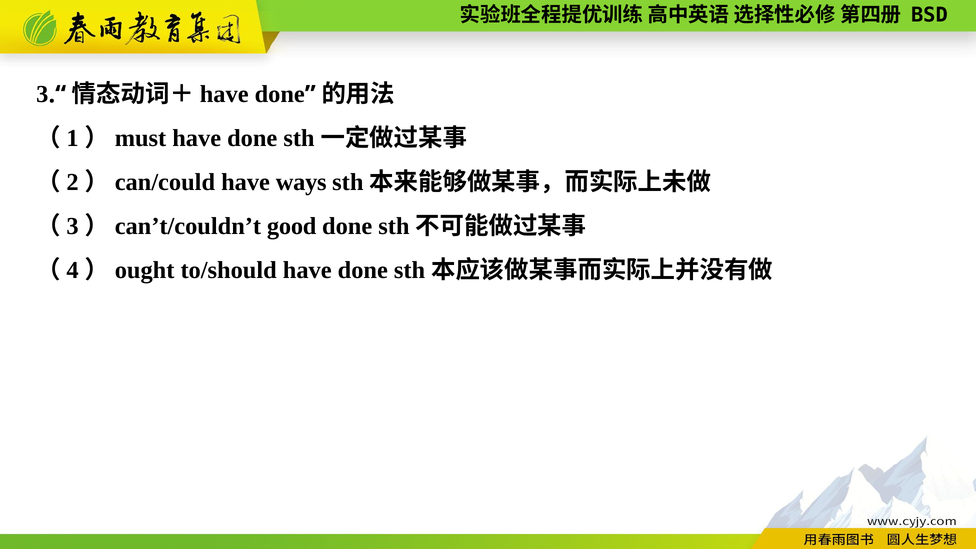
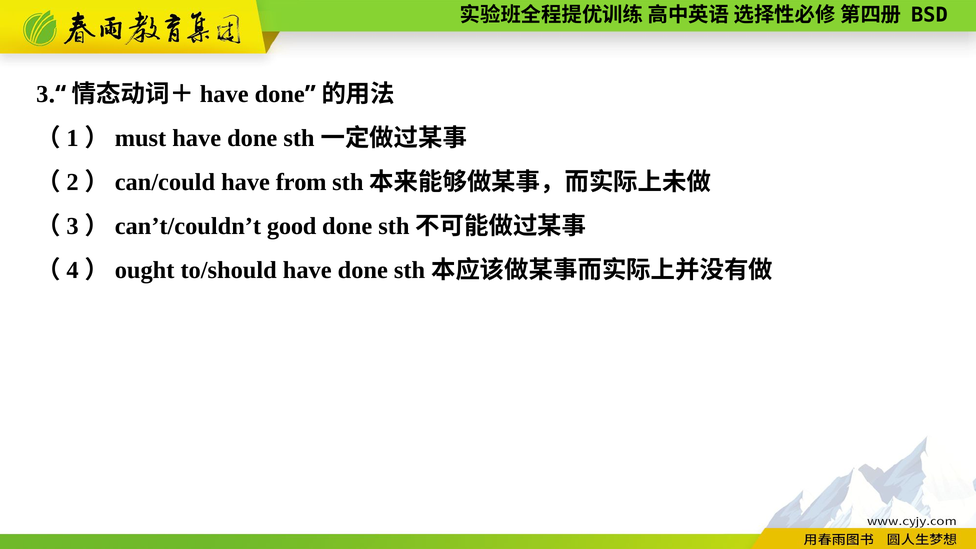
ways: ways -> from
